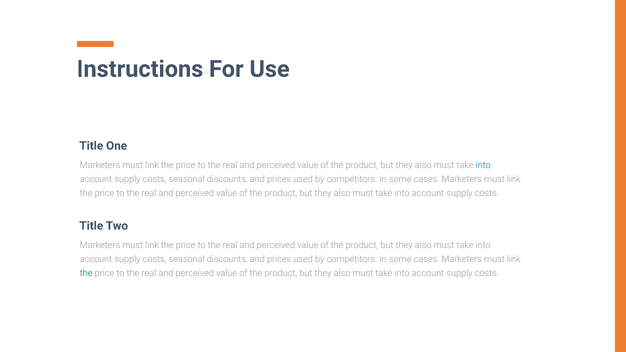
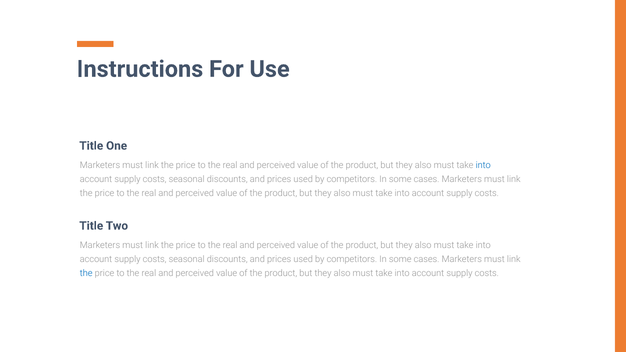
the at (86, 274) colour: green -> blue
